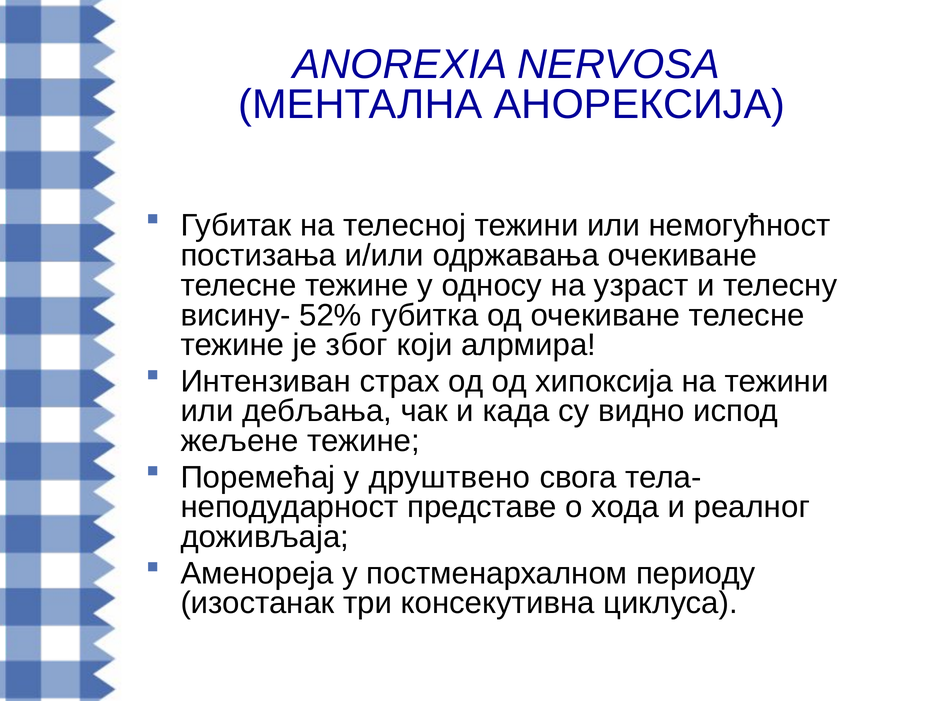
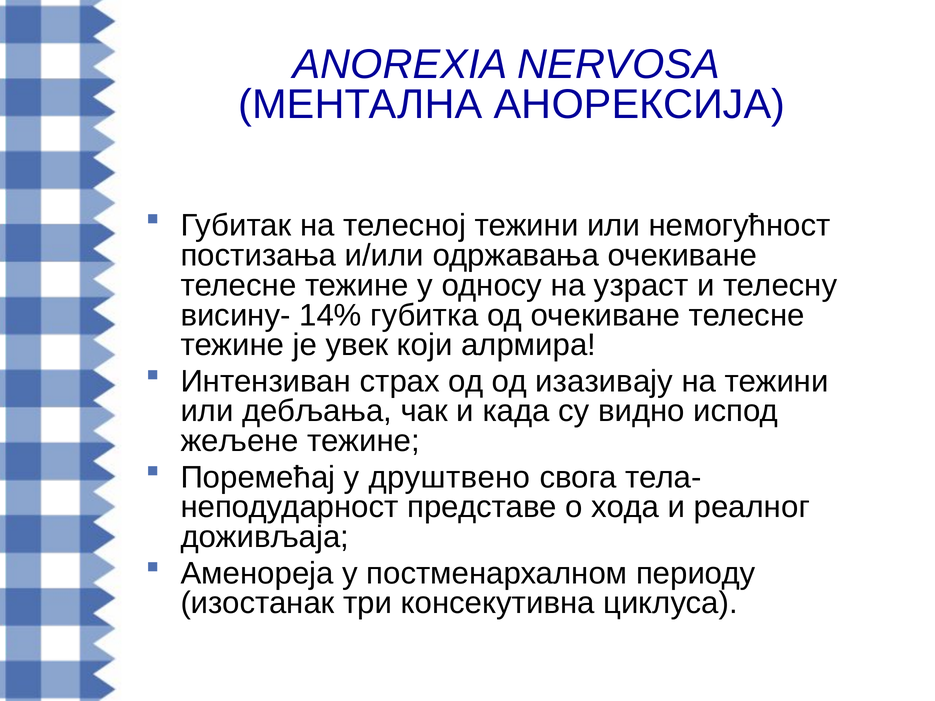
52%: 52% -> 14%
због: због -> увек
хипоксија: хипоксија -> изазивају
